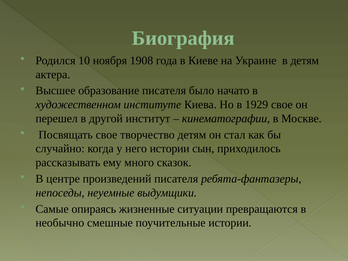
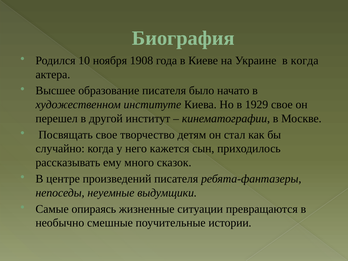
в детям: детям -> когда
него истории: истории -> кажется
